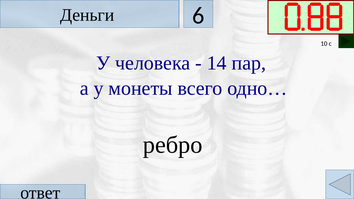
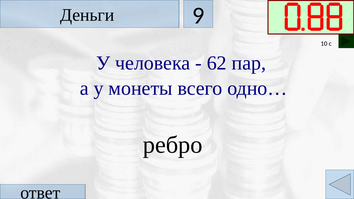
6: 6 -> 9
14: 14 -> 62
